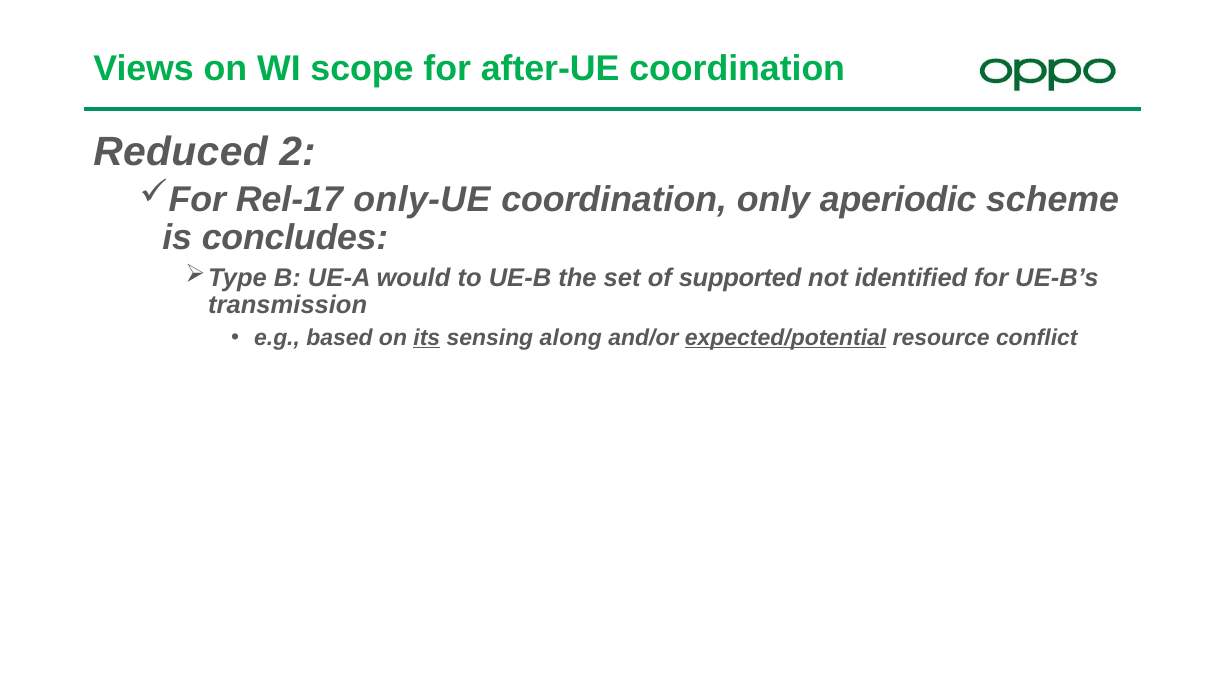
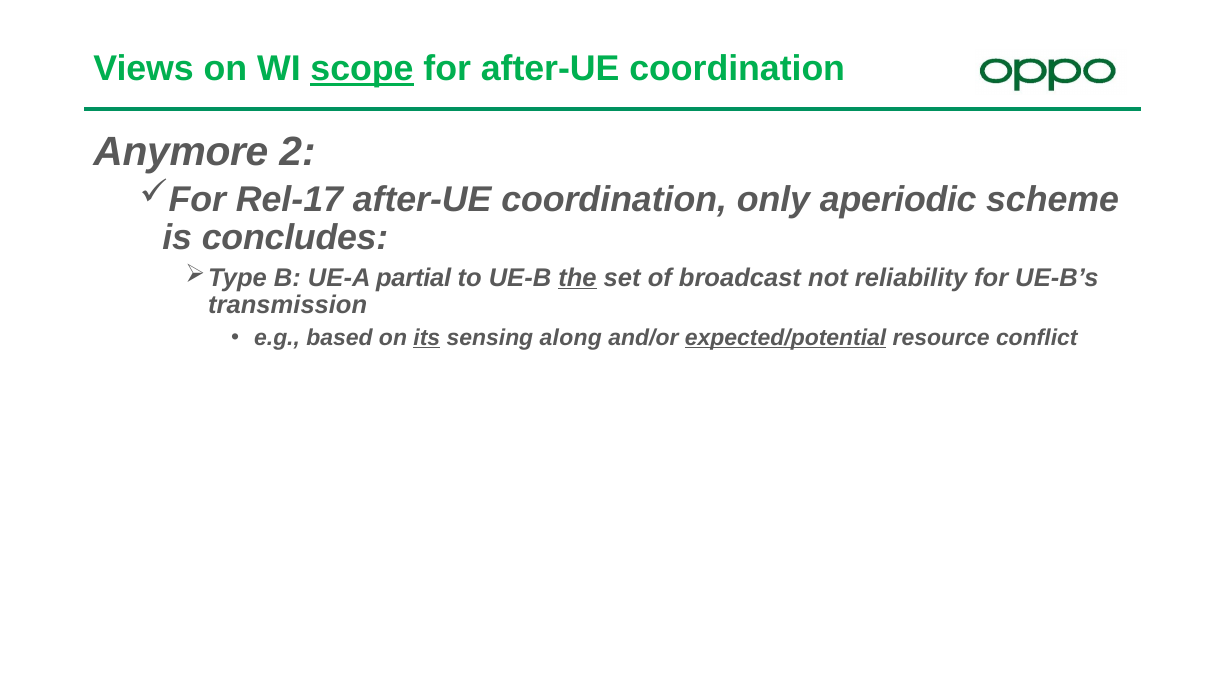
scope underline: none -> present
Reduced: Reduced -> Anymore
Rel-17 only-UE: only-UE -> after-UE
would: would -> partial
the underline: none -> present
supported: supported -> broadcast
identified: identified -> reliability
